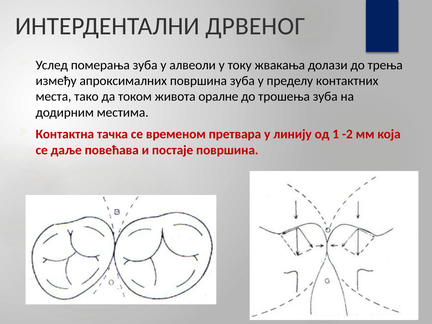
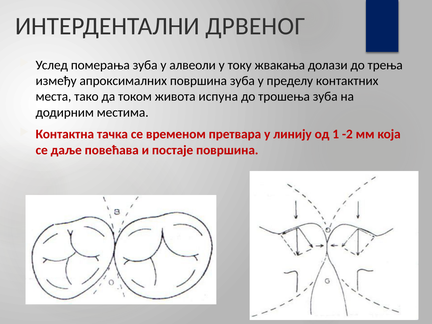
оралне: оралне -> испуна
